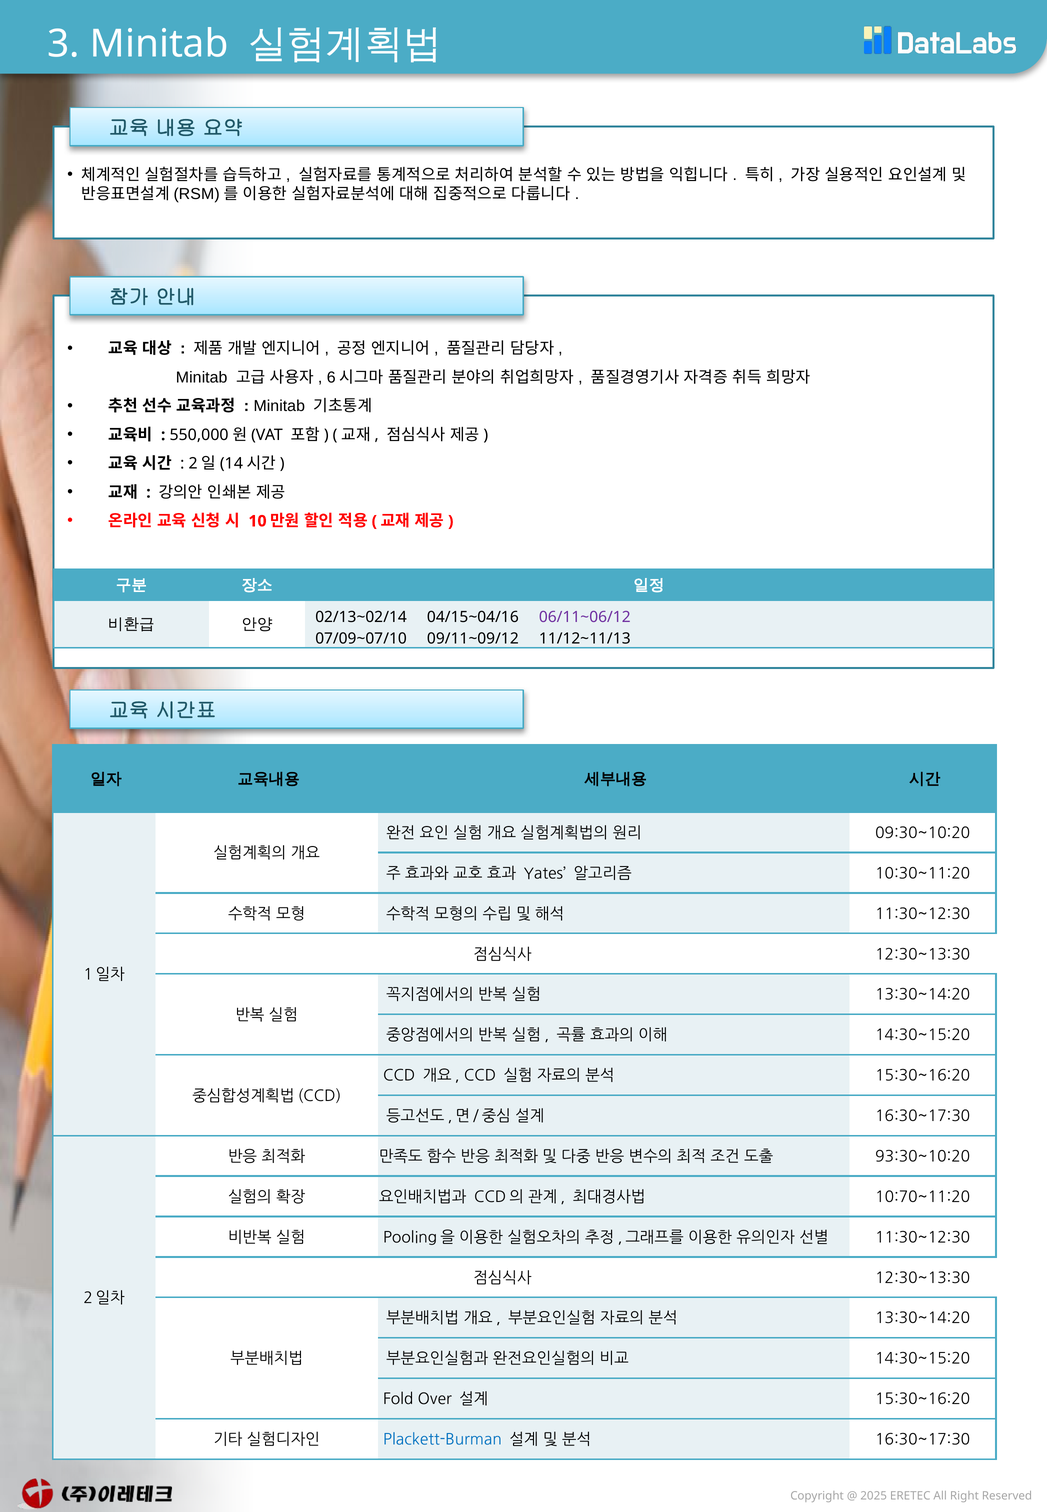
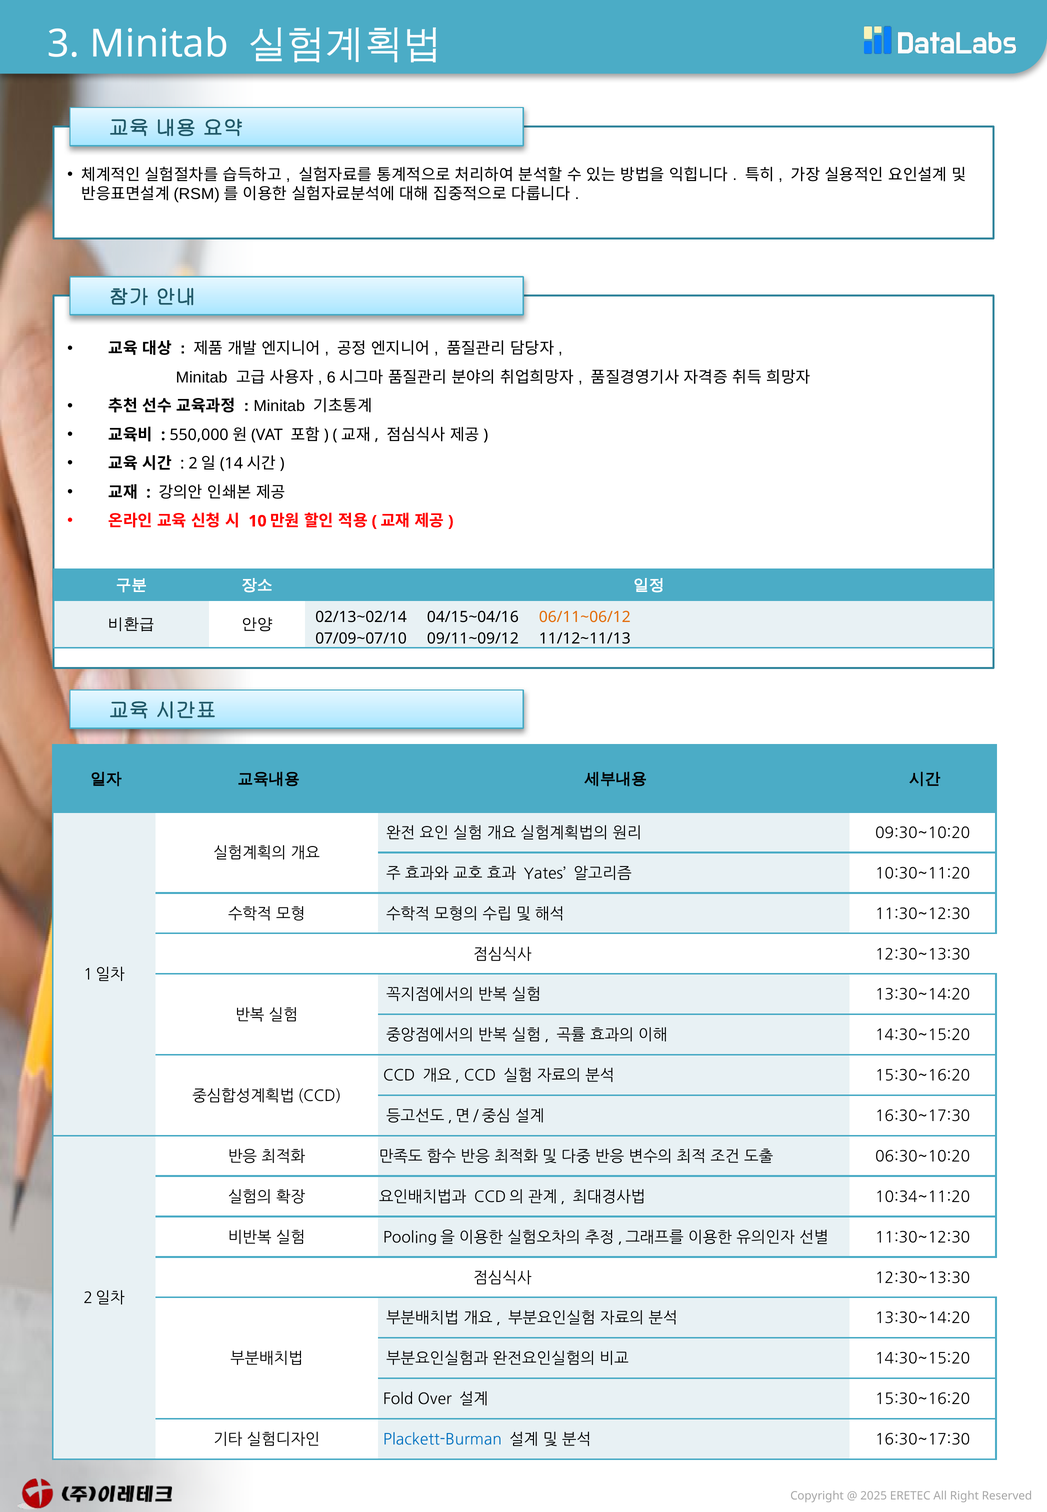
06/11~06/12 colour: purple -> orange
93:30~10:20: 93:30~10:20 -> 06:30~10:20
10:70~11:20: 10:70~11:20 -> 10:34~11:20
